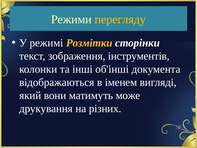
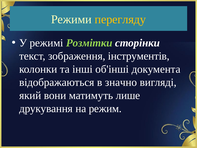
Розмітки colour: yellow -> light green
іменем: іменем -> значно
може: може -> лише
різних: різних -> режим
